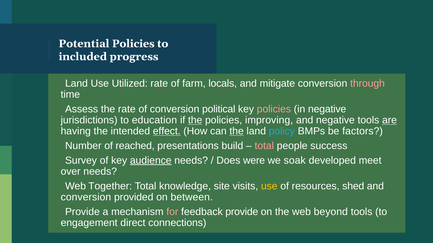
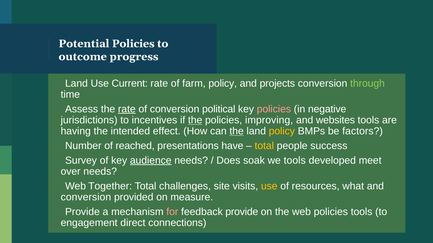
included: included -> outcome
Utilized: Utilized -> Current
farm locals: locals -> policy
mitigate: mitigate -> projects
through colour: pink -> light green
rate at (127, 109) underline: none -> present
education: education -> incentives
and negative: negative -> websites
are underline: present -> none
effect underline: present -> none
policy at (282, 131) colour: light blue -> yellow
build: build -> have
total at (264, 146) colour: pink -> yellow
were: were -> soak
we soak: soak -> tools
knowledge: knowledge -> challenges
shed: shed -> what
between: between -> measure
web beyond: beyond -> policies
